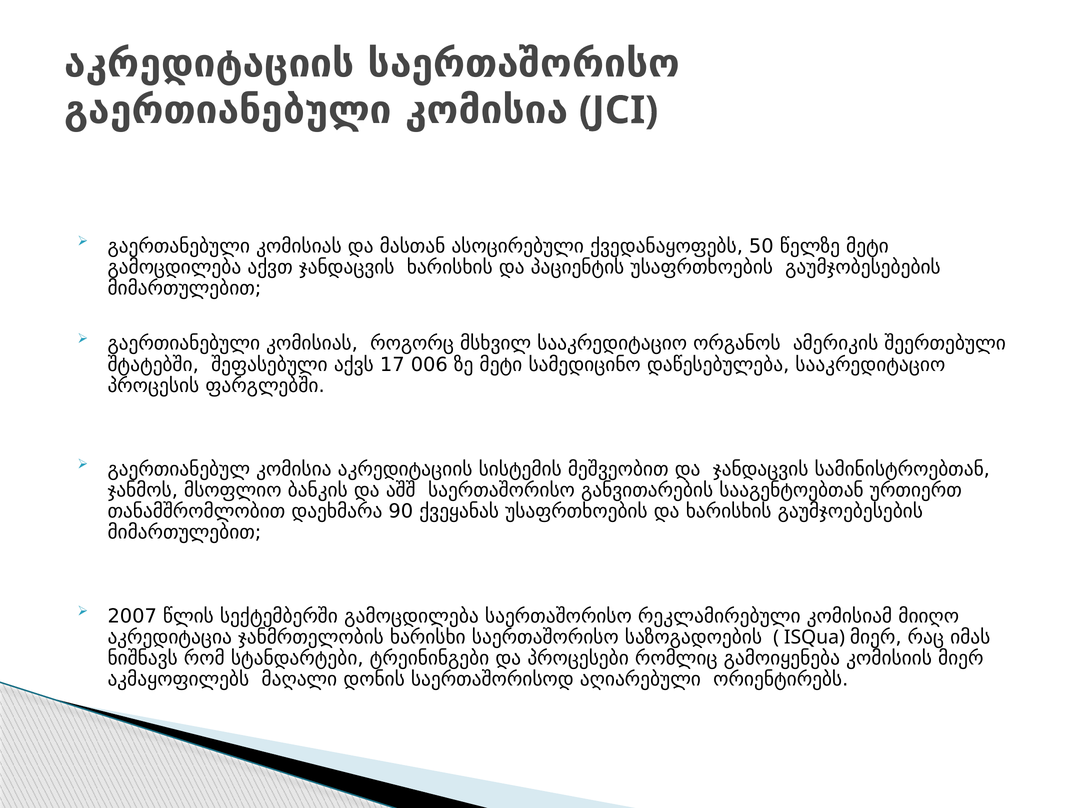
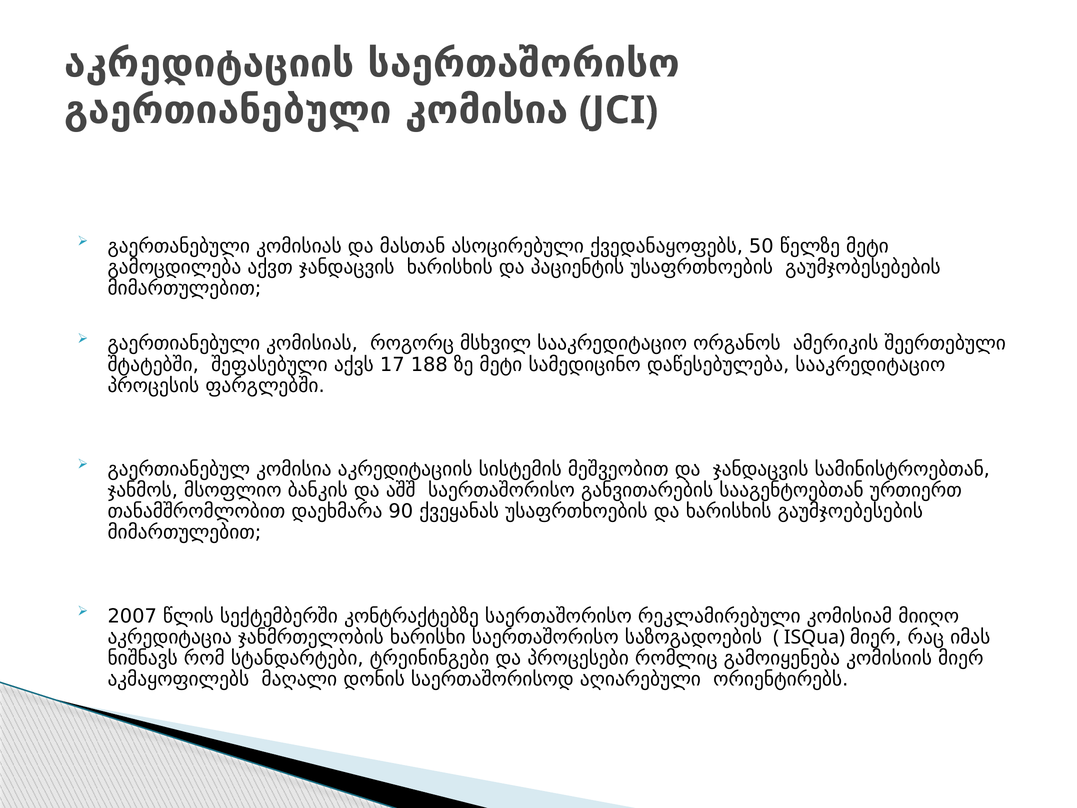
006: 006 -> 188
სექტემბერში გამოცდილება: გამოცდილება -> კონტრაქტებზე
